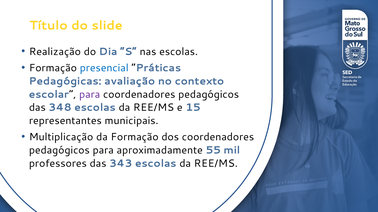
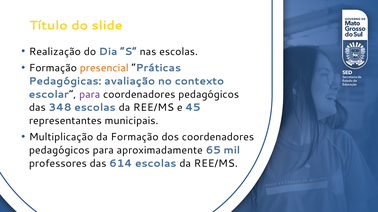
presencial colour: blue -> orange
15: 15 -> 45
55: 55 -> 65
343: 343 -> 614
